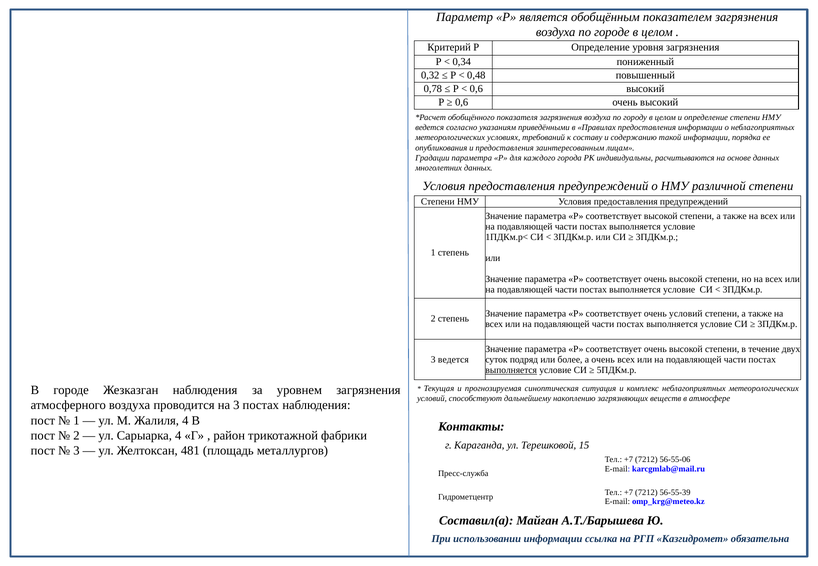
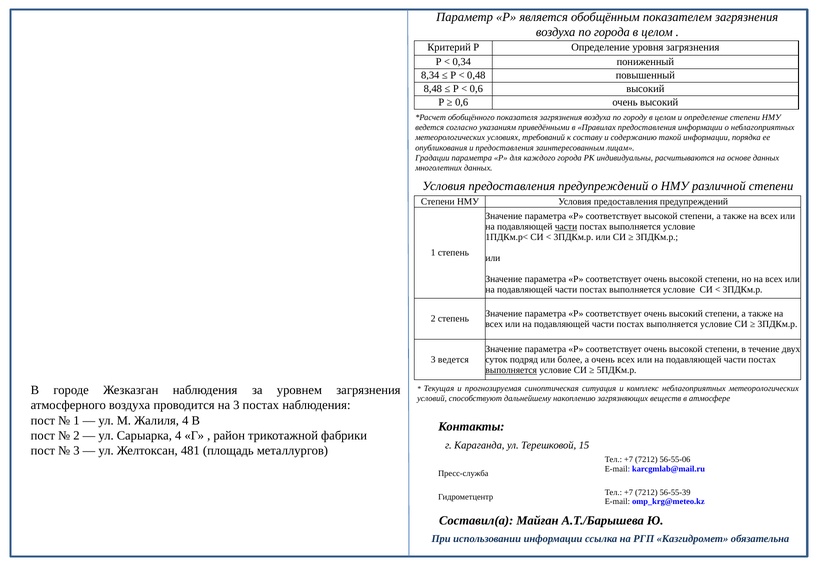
по городе: городе -> города
0,32: 0,32 -> 8,34
0,78: 0,78 -> 8,48
части at (566, 227) underline: none -> present
соответствует очень условий: условий -> высокий
